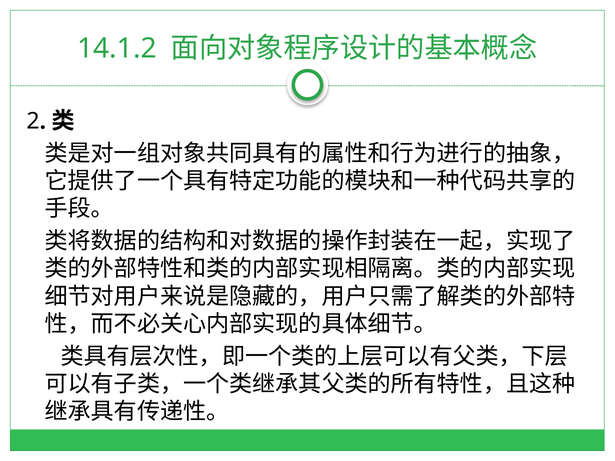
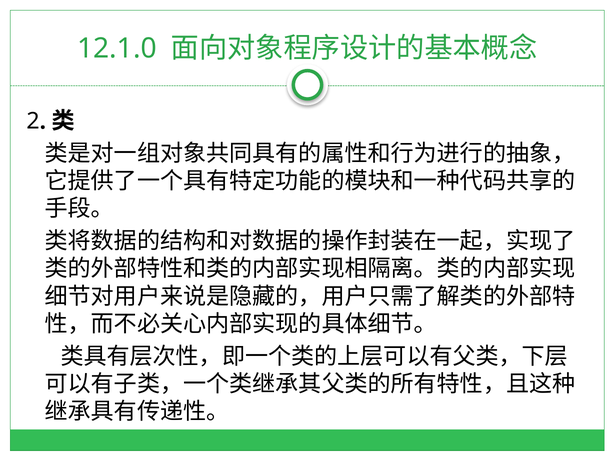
14.1.2: 14.1.2 -> 12.1.0
